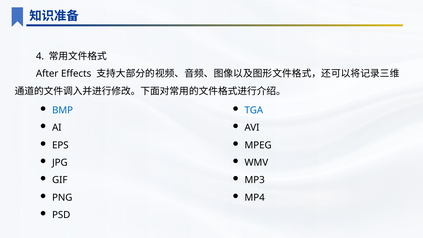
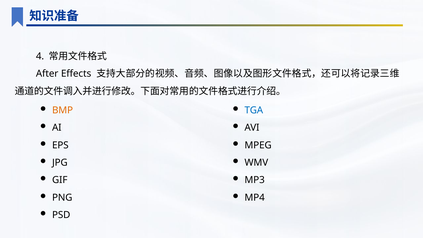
BMP colour: blue -> orange
